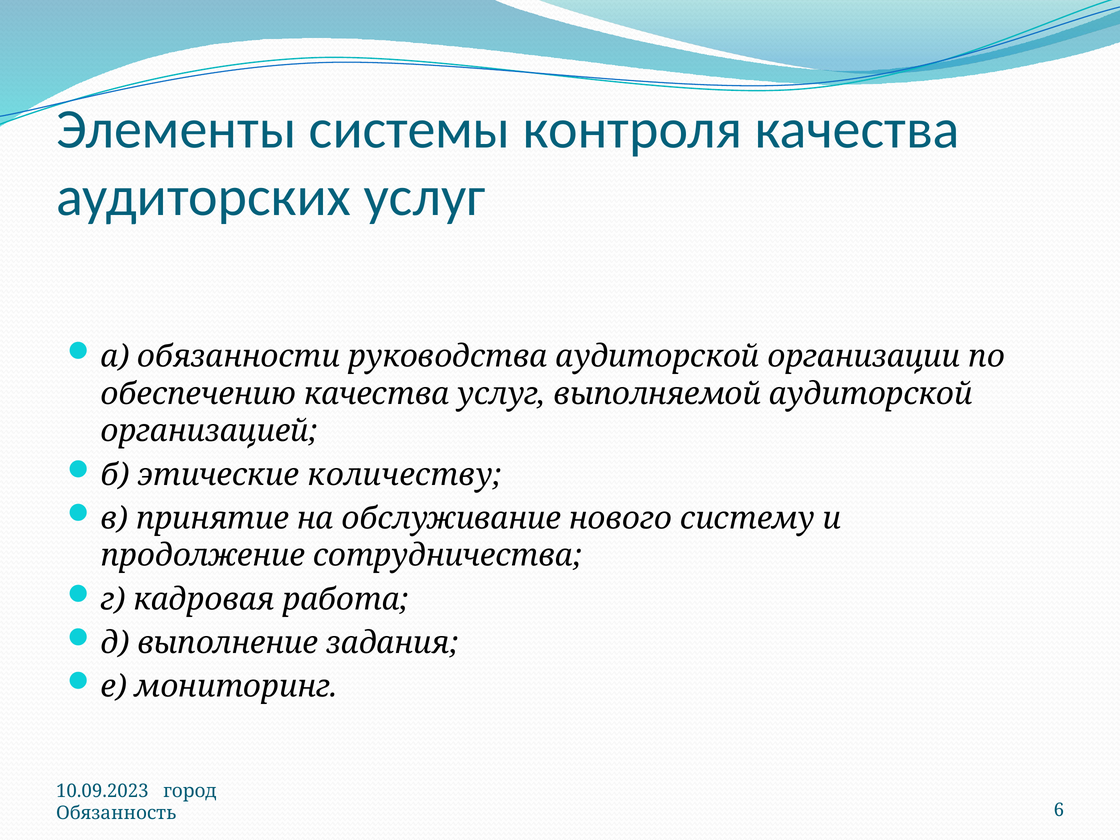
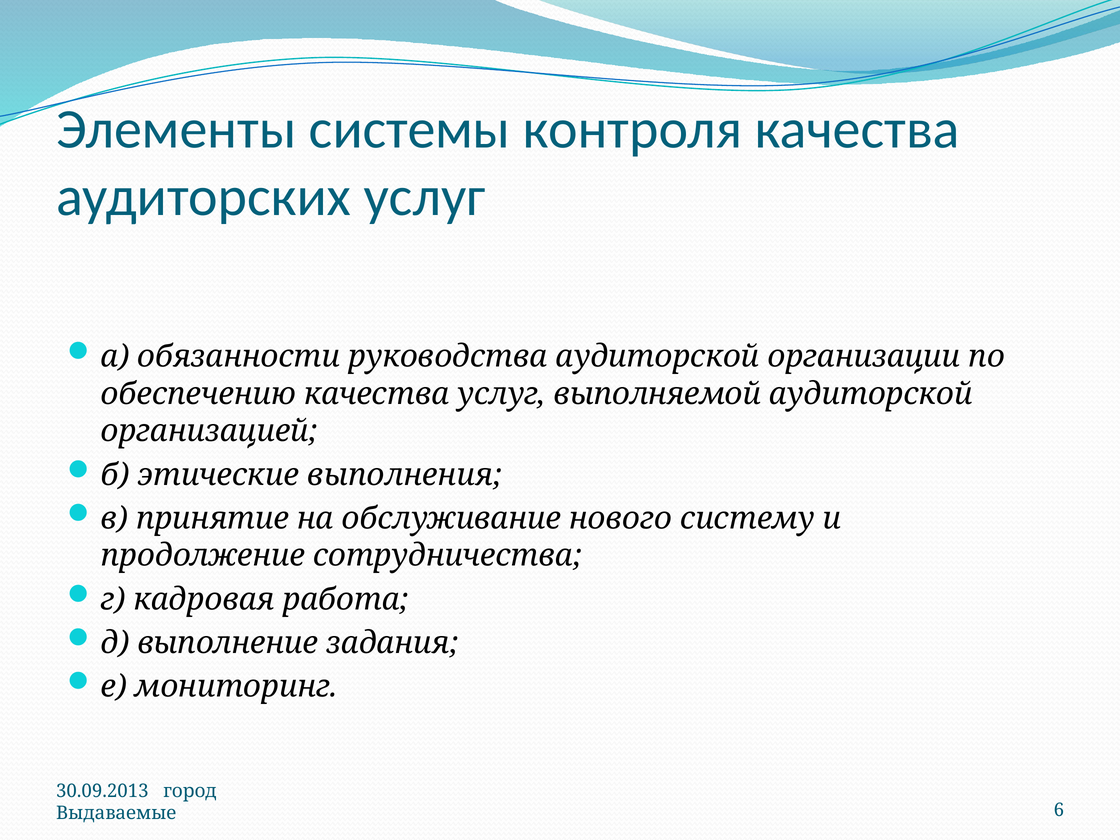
количеству: количеству -> выполнения
10.09.2023: 10.09.2023 -> 30.09.2013
Обязанность: Обязанность -> Выдаваемые
